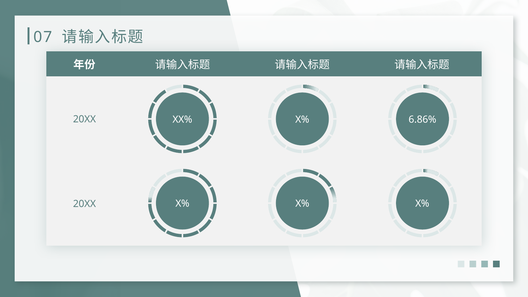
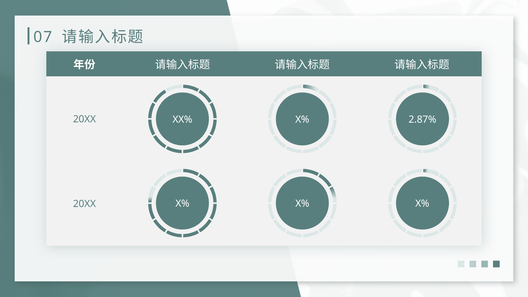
6.86%: 6.86% -> 2.87%
